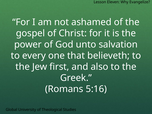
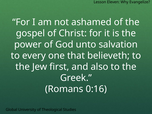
5:16: 5:16 -> 0:16
